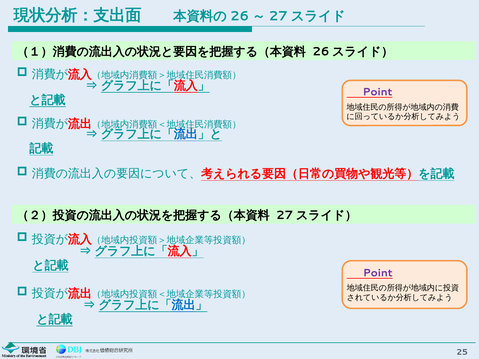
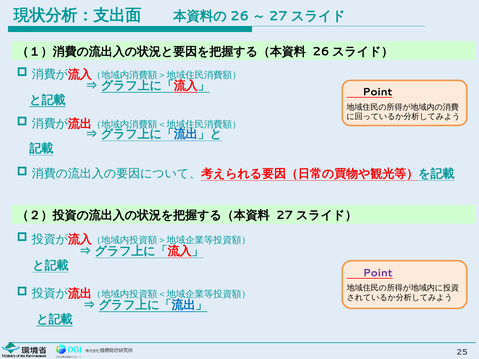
Point at (378, 92) colour: purple -> black
